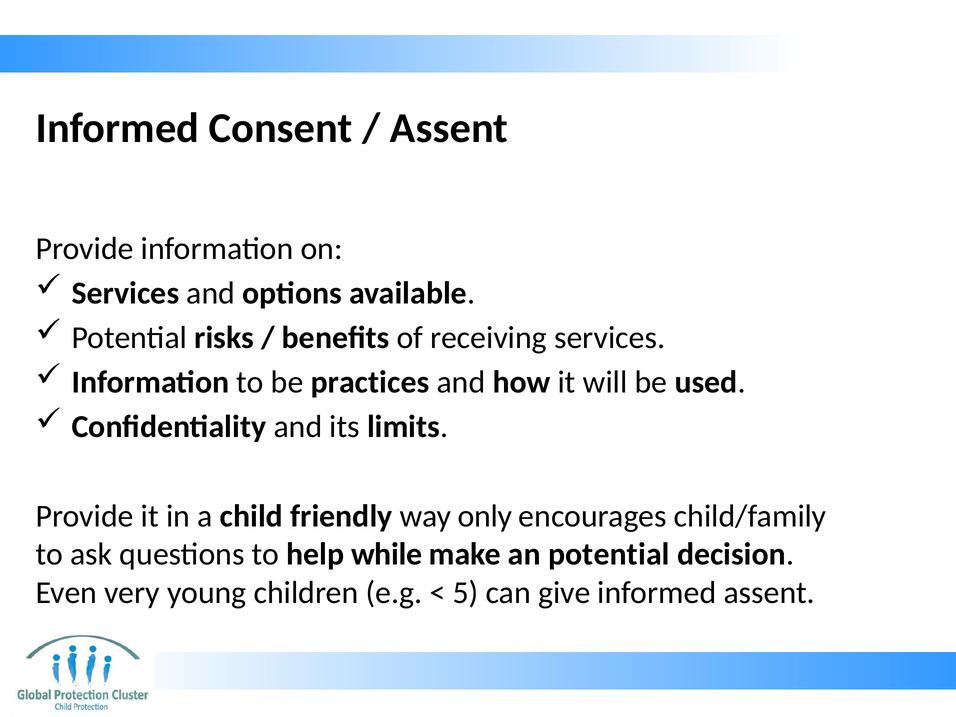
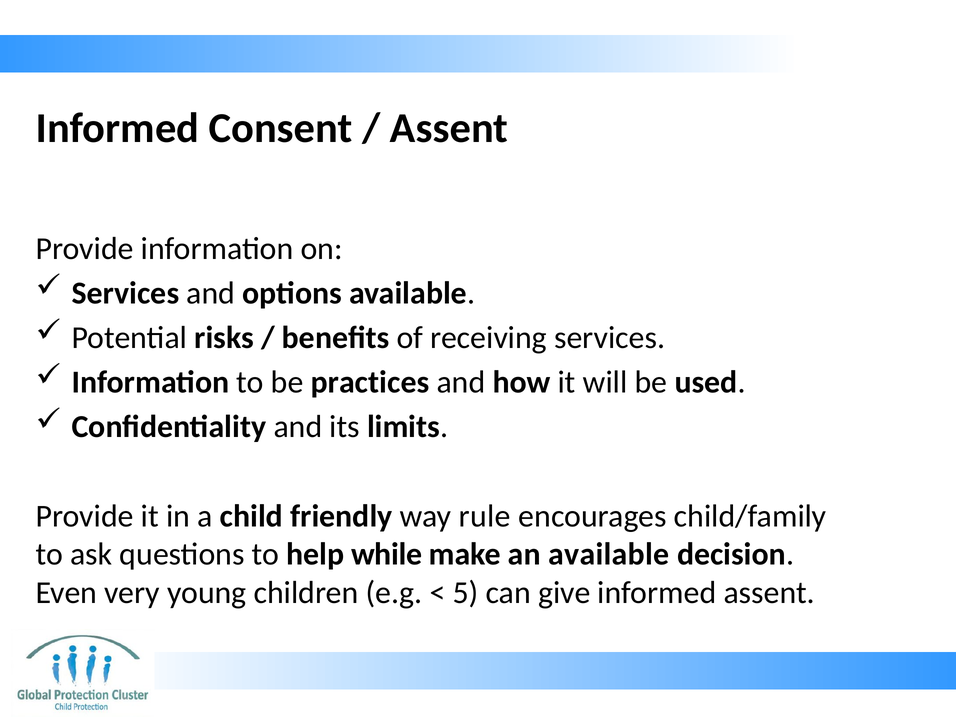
only: only -> rule
an potential: potential -> available
